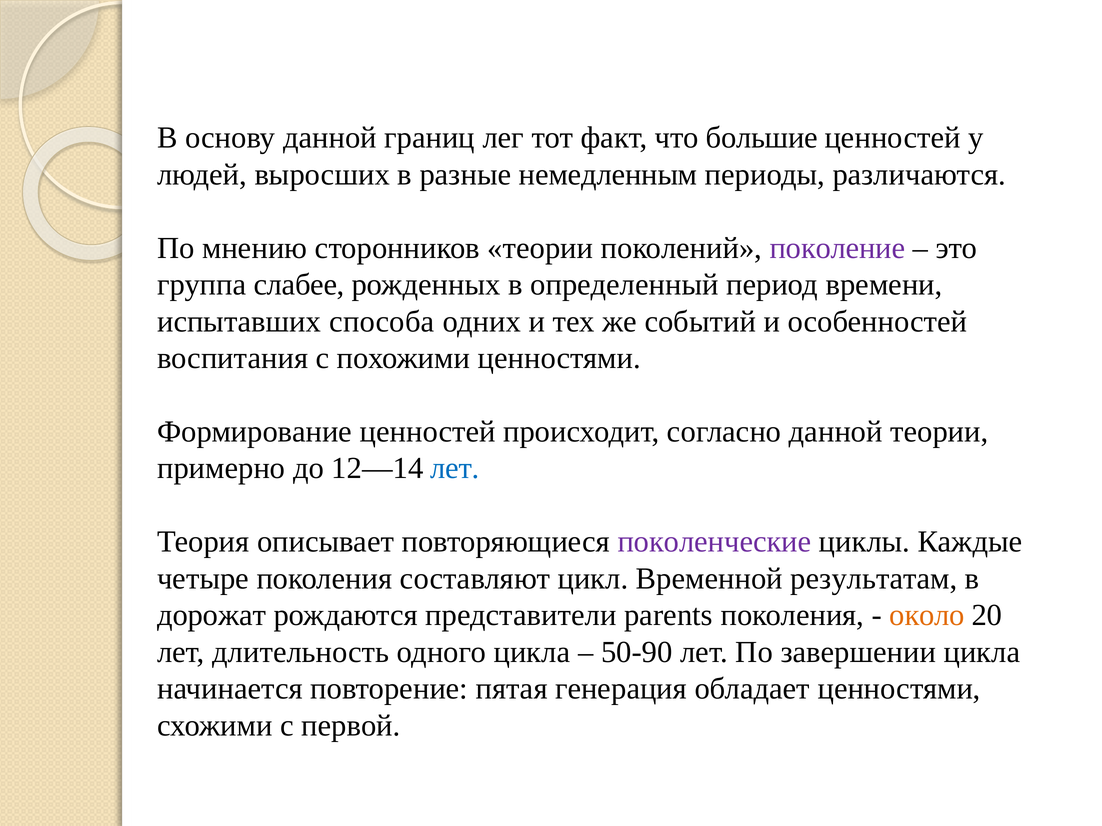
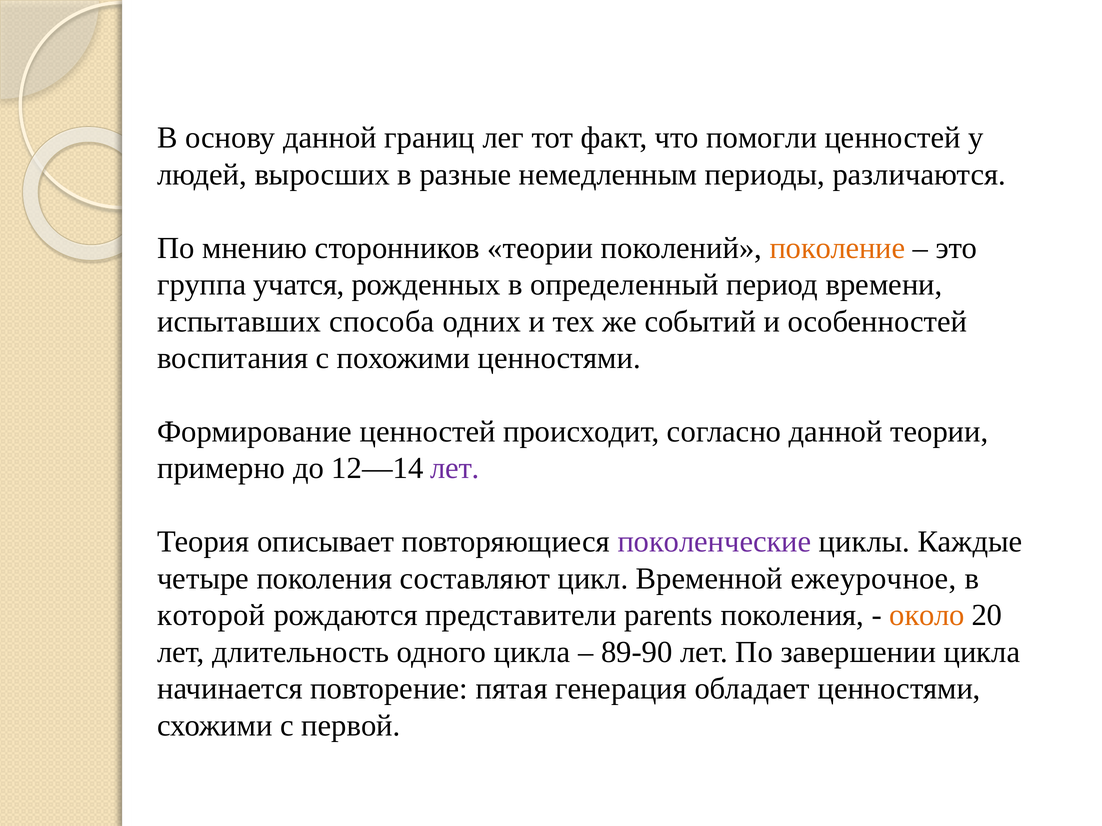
большие: большие -> помогли
поколение colour: purple -> orange
слабее: слабее -> учатся
лет at (455, 469) colour: blue -> purple
результатам: результатам -> ежеурочное
дорожат: дорожат -> которой
50-90: 50-90 -> 89-90
